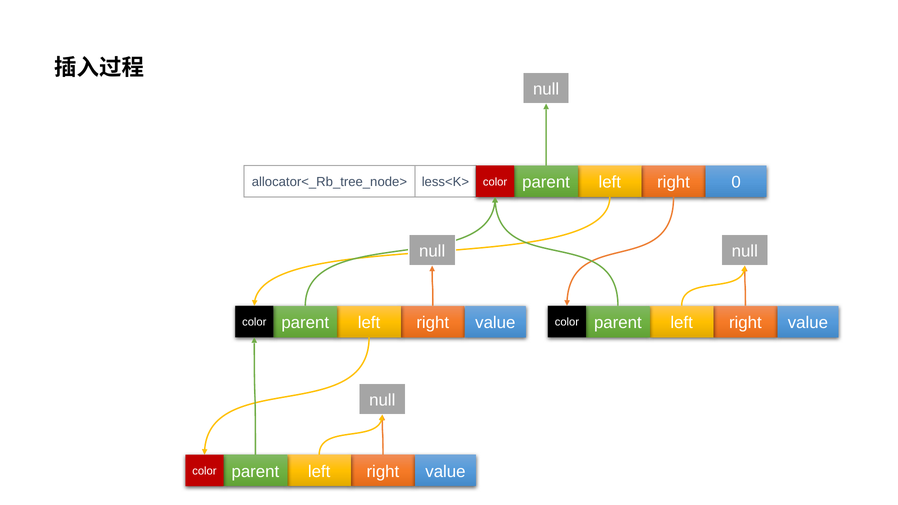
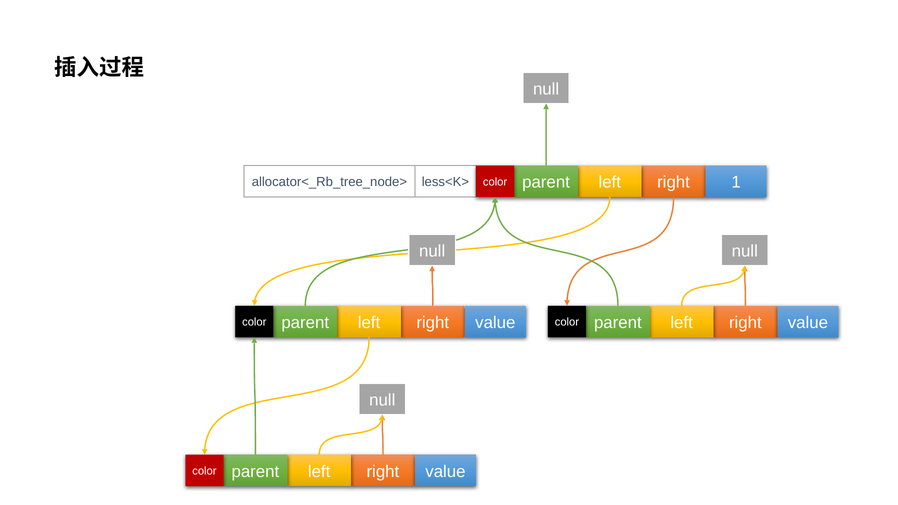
0: 0 -> 1
